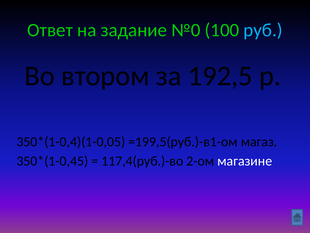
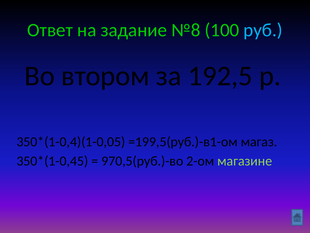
№0: №0 -> №8
117,4(руб.)-во: 117,4(руб.)-во -> 970,5(руб.)-во
магазине colour: white -> light green
